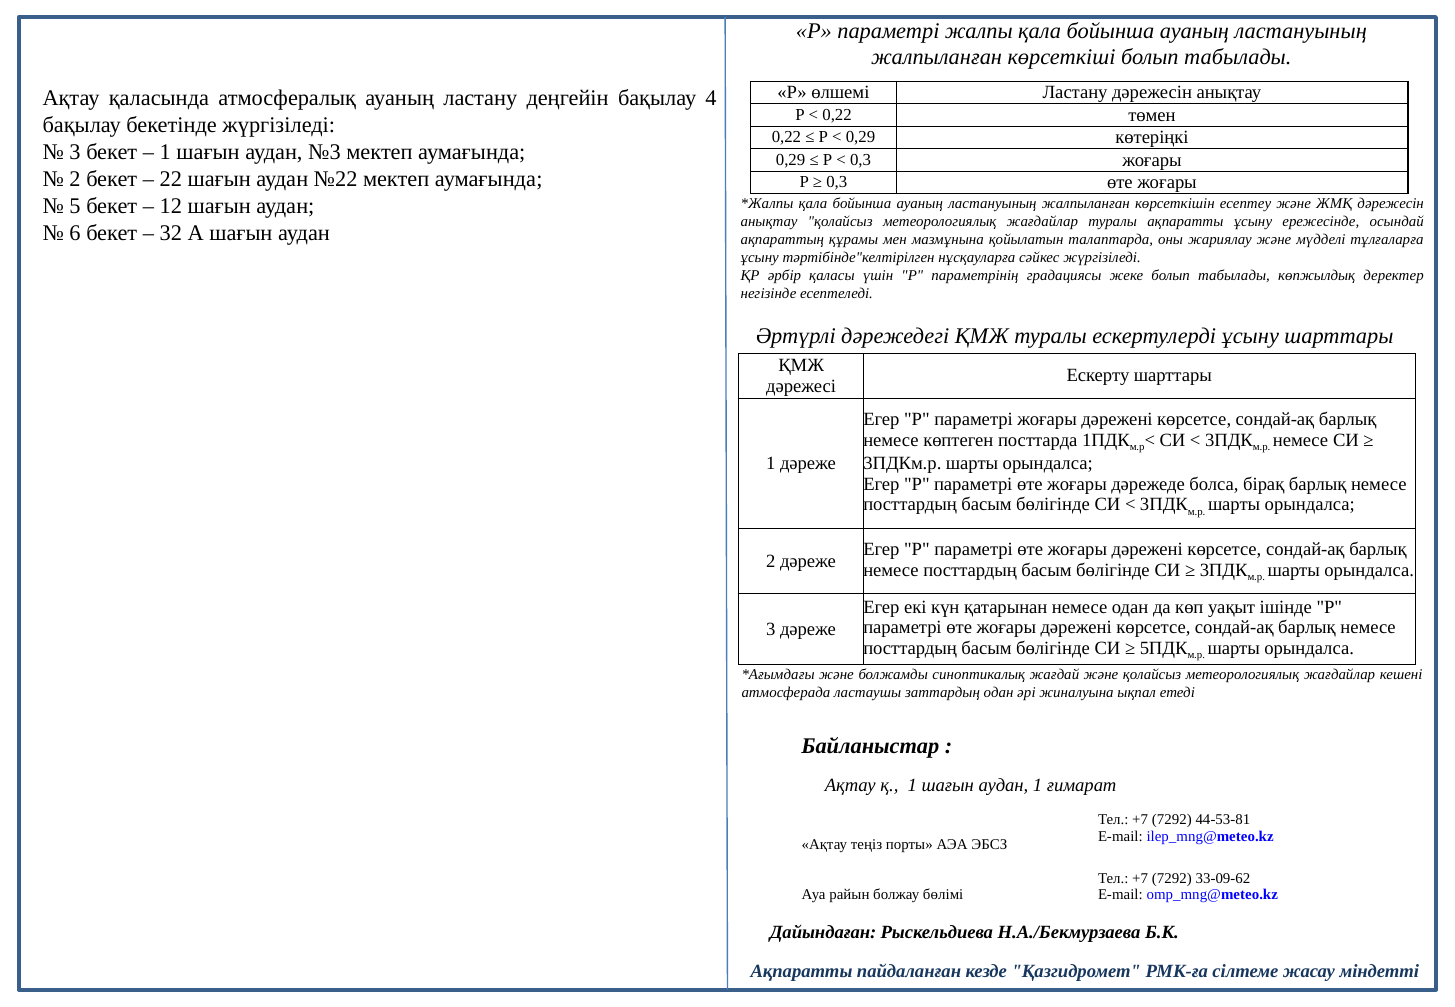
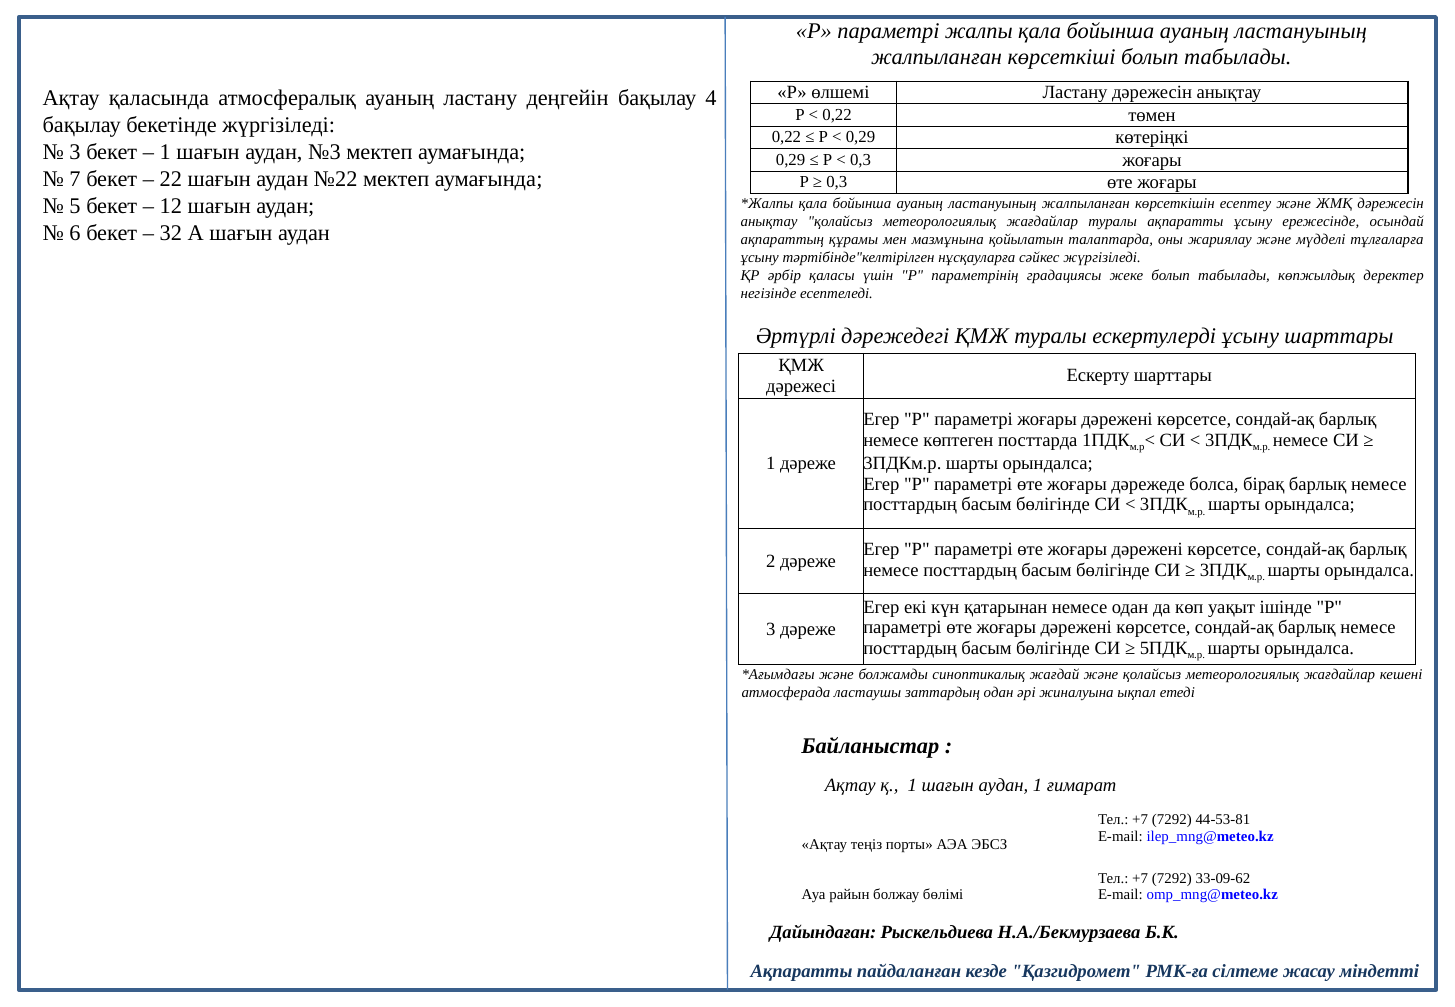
2 at (75, 179): 2 -> 7
